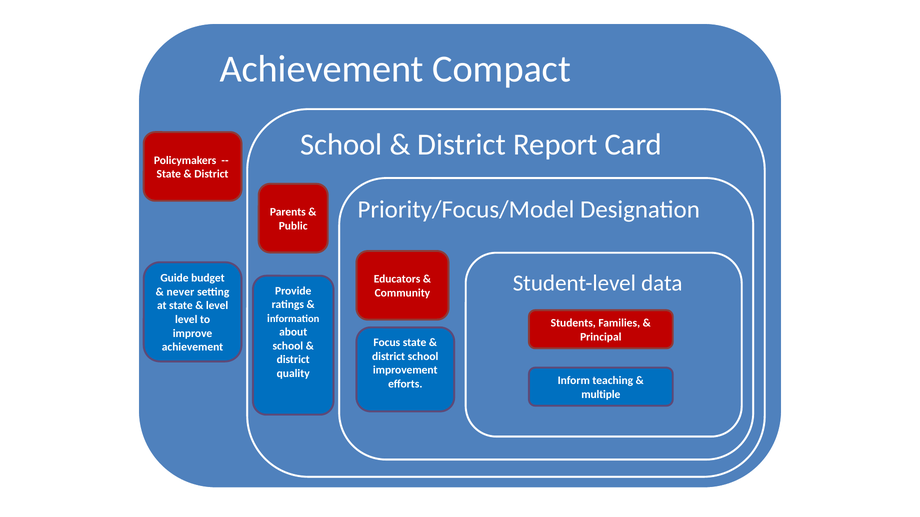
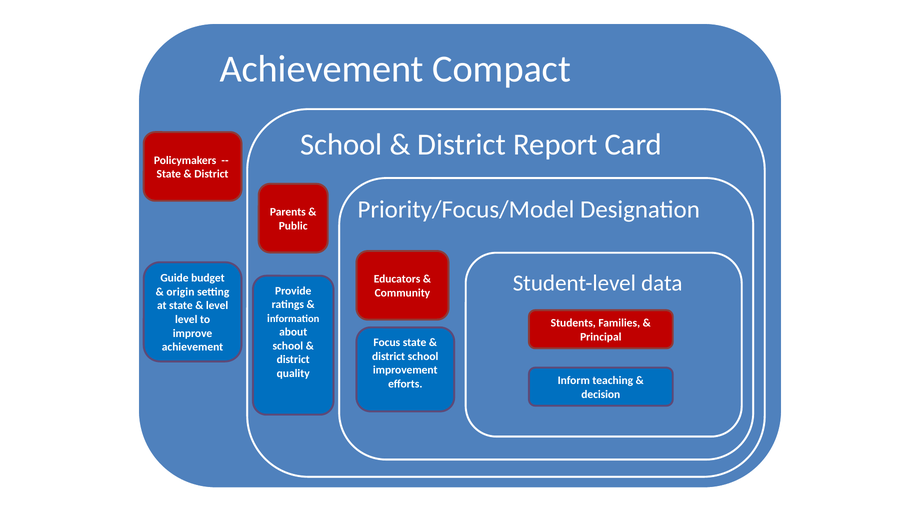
never: never -> origin
multiple: multiple -> decision
